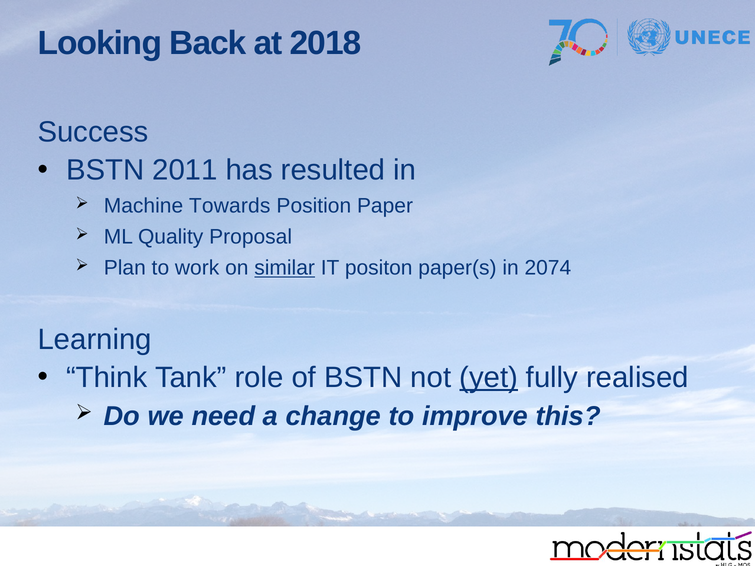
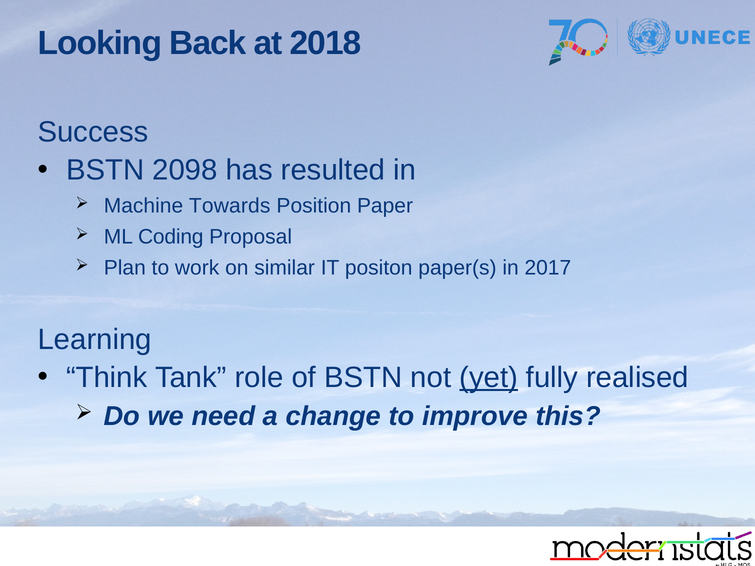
2011: 2011 -> 2098
Quality: Quality -> Coding
similar underline: present -> none
2074: 2074 -> 2017
